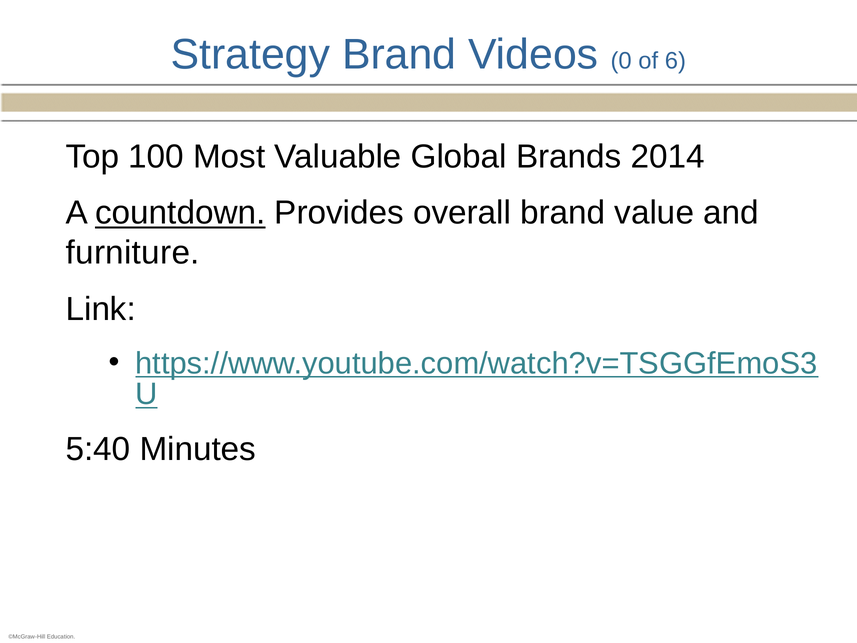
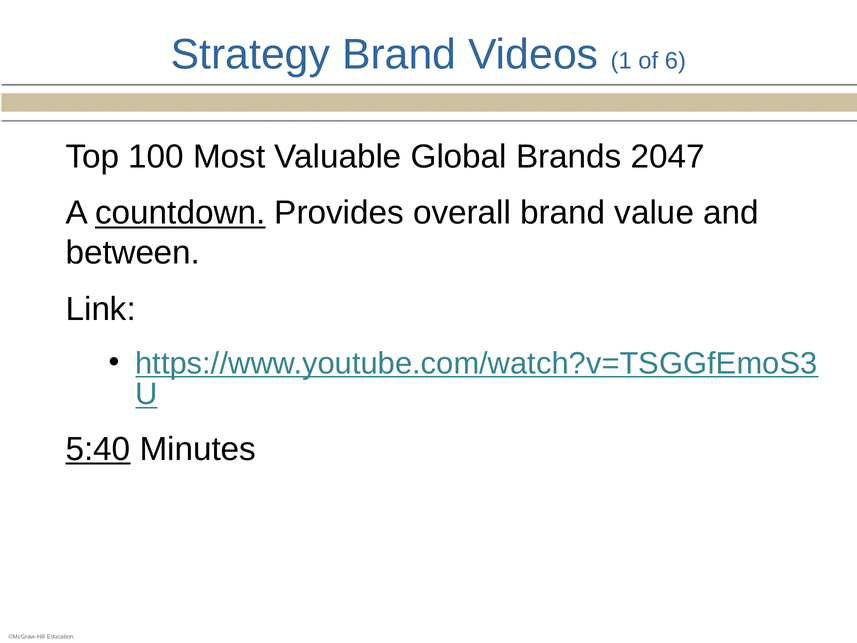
0: 0 -> 1
2014: 2014 -> 2047
furniture: furniture -> between
5:40 underline: none -> present
